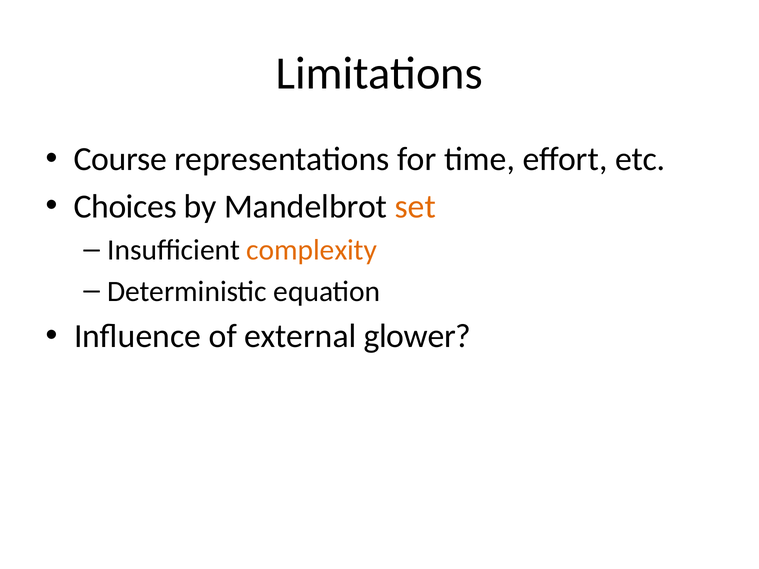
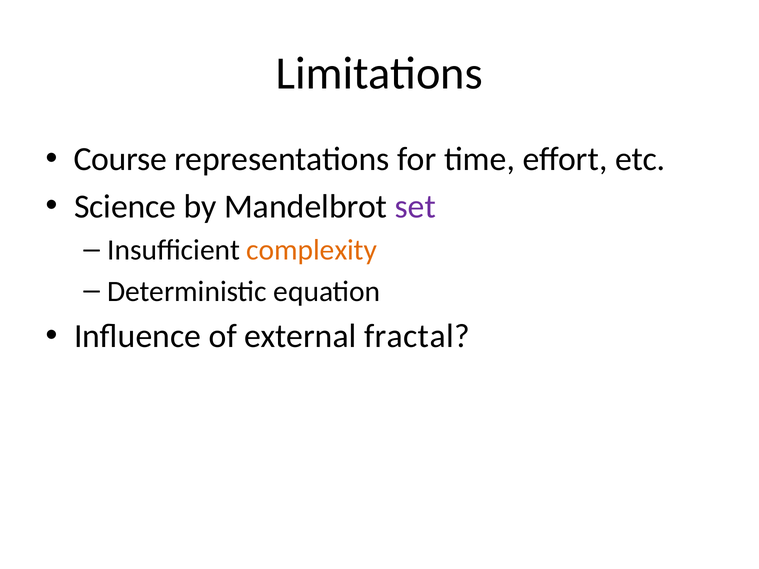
Choices: Choices -> Science
set colour: orange -> purple
glower: glower -> fractal
